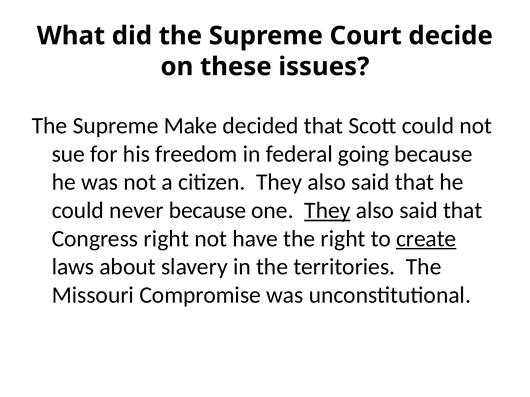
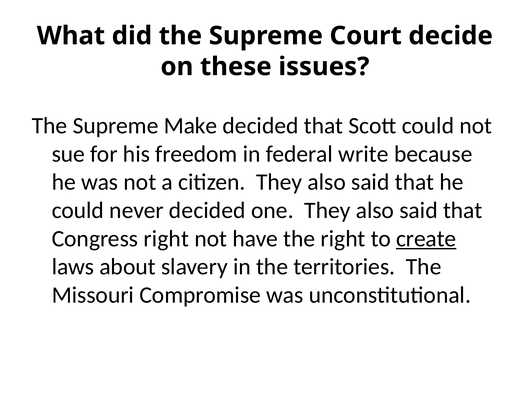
going: going -> write
never because: because -> decided
They at (327, 211) underline: present -> none
